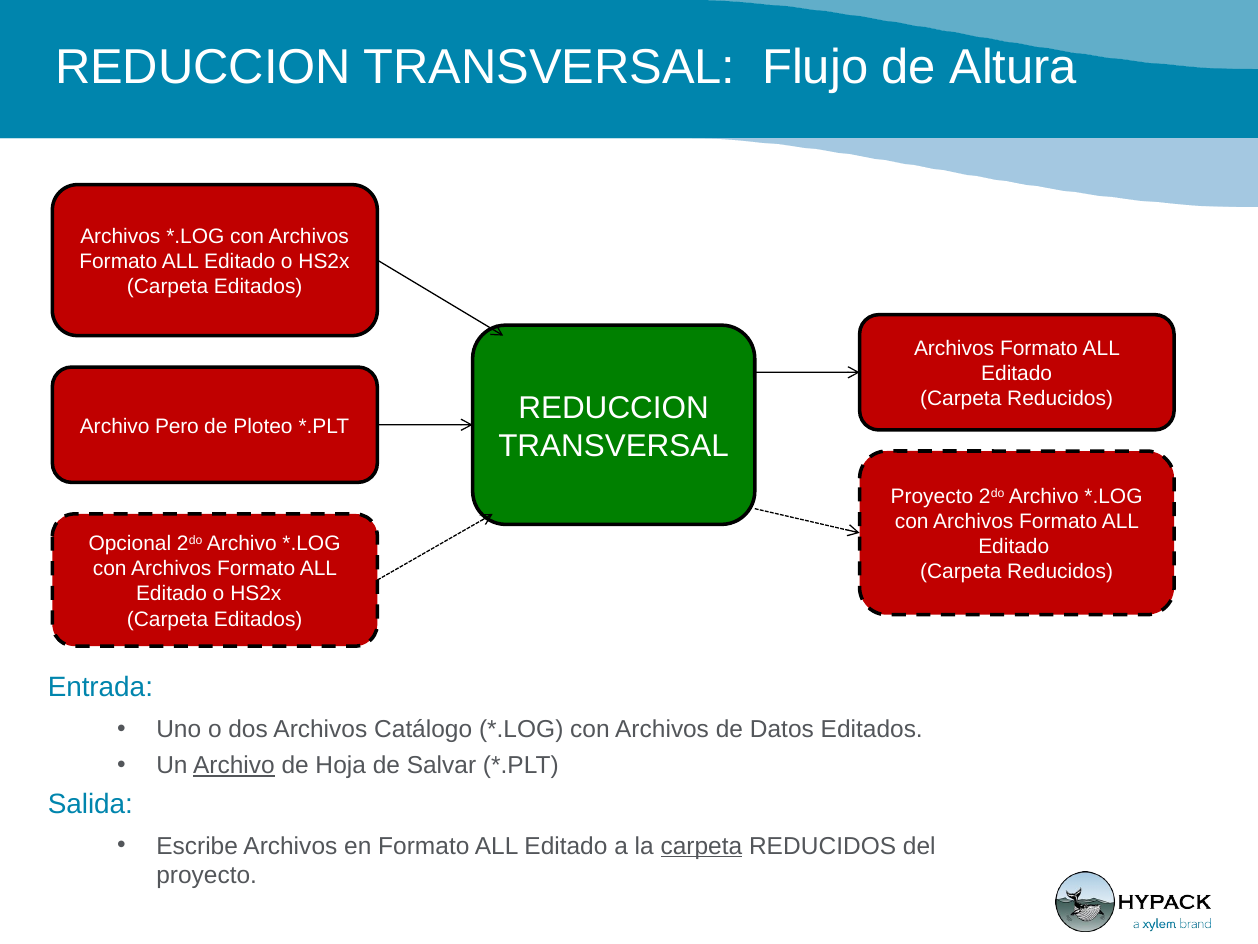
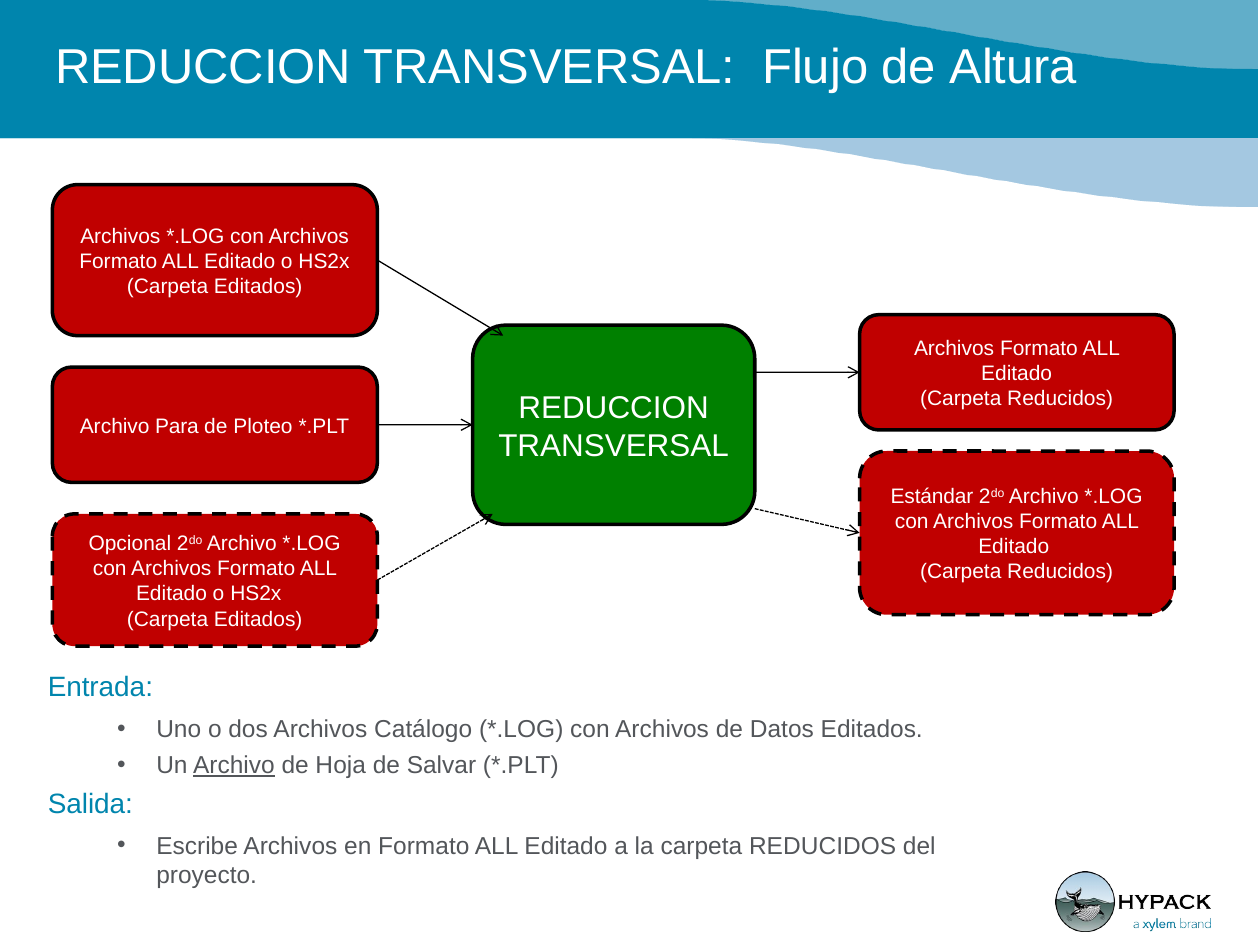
Pero: Pero -> Para
Proyecto at (932, 496): Proyecto -> Estándar
carpeta at (701, 846) underline: present -> none
